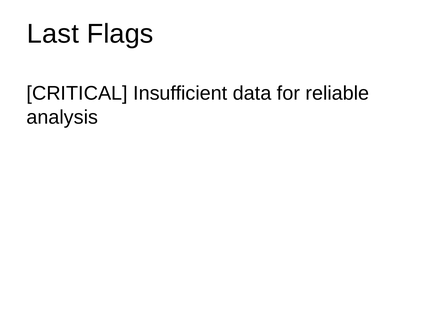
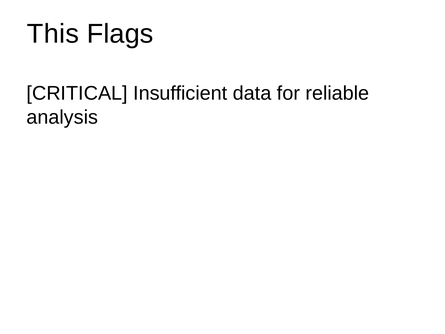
Last: Last -> This
